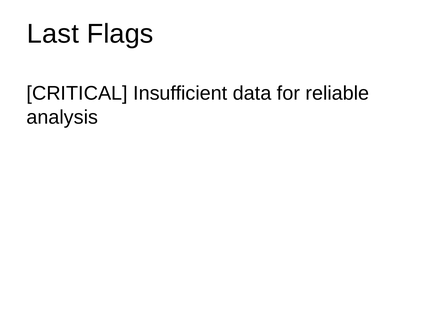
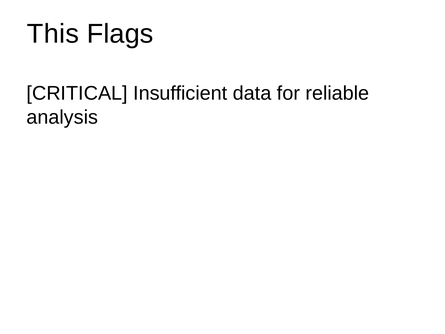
Last: Last -> This
